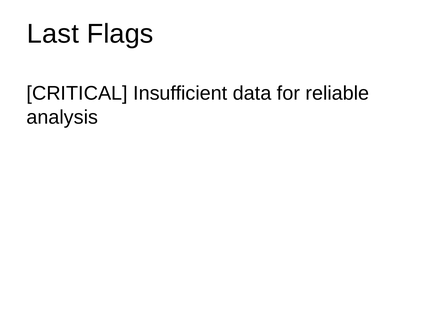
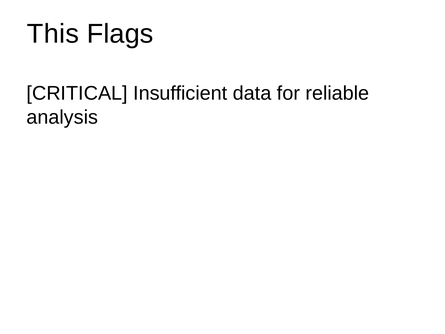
Last: Last -> This
